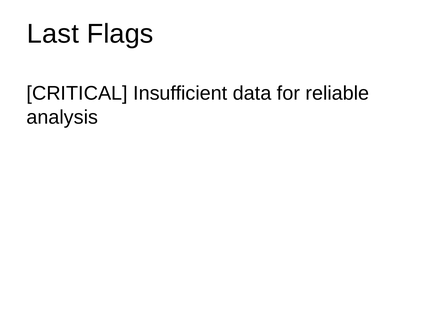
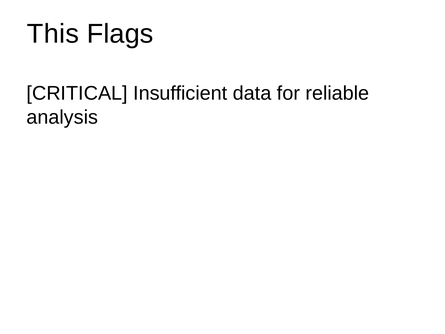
Last: Last -> This
